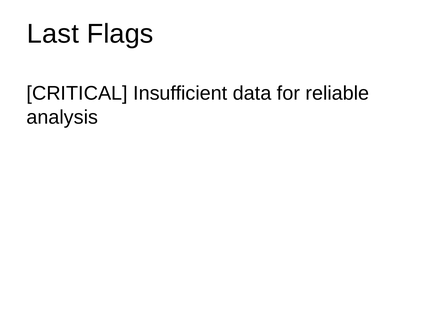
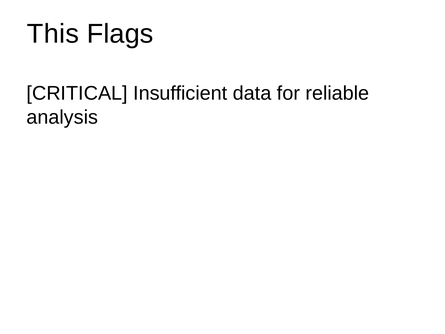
Last: Last -> This
